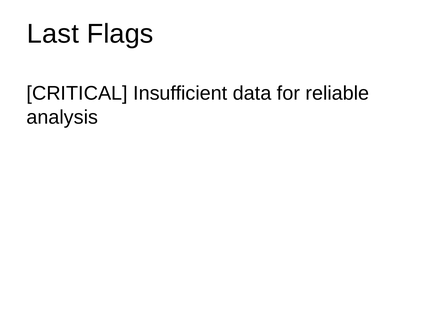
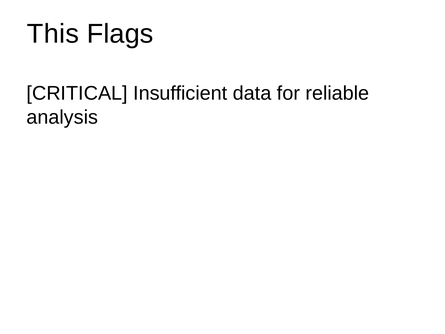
Last: Last -> This
